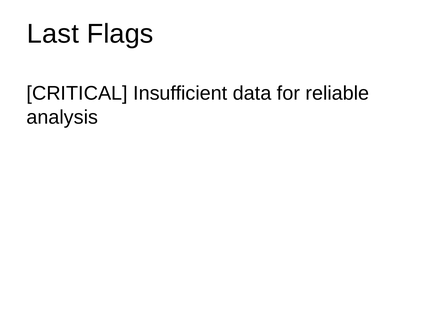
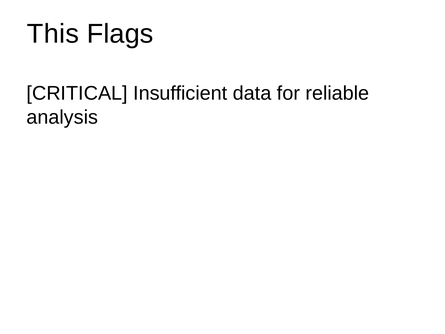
Last: Last -> This
